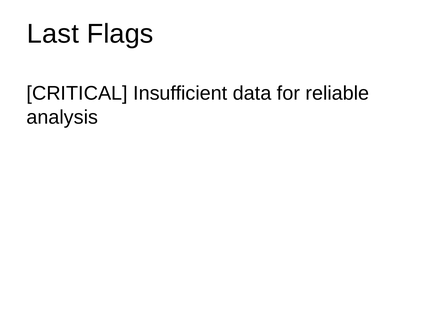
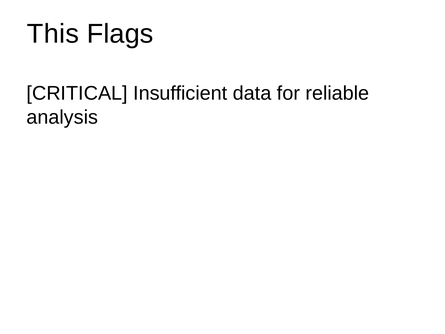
Last: Last -> This
